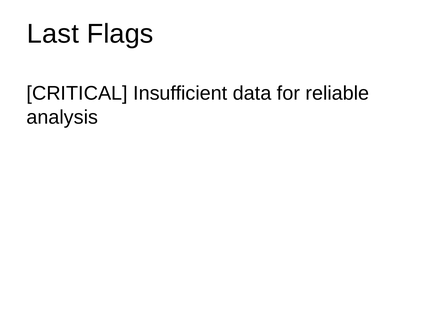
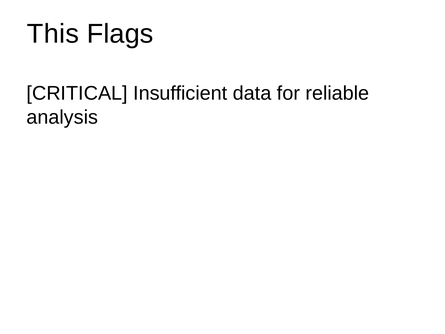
Last: Last -> This
